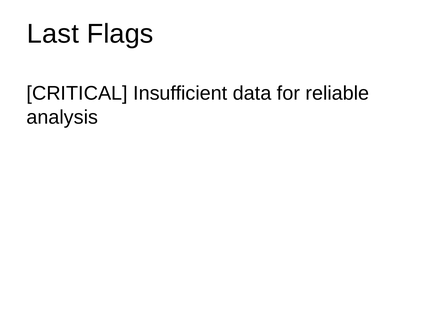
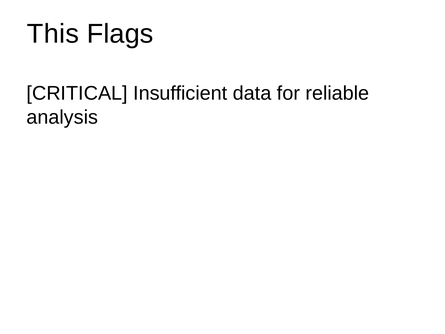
Last: Last -> This
